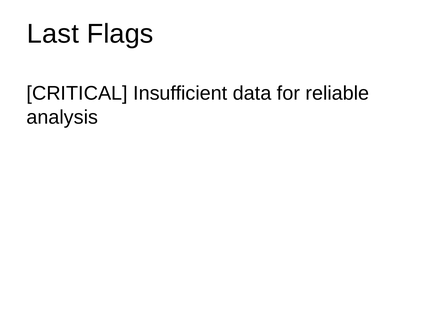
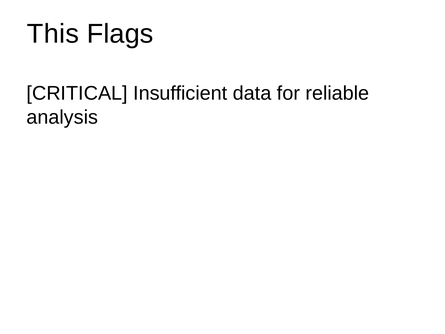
Last: Last -> This
